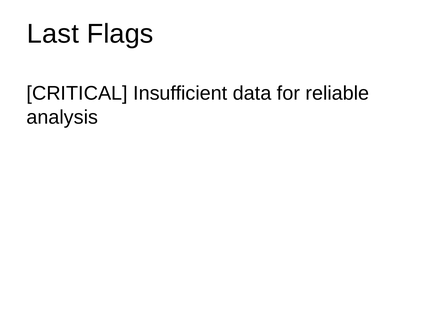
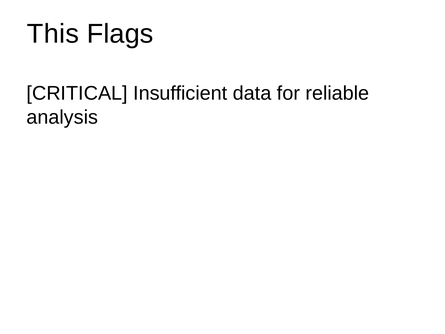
Last: Last -> This
